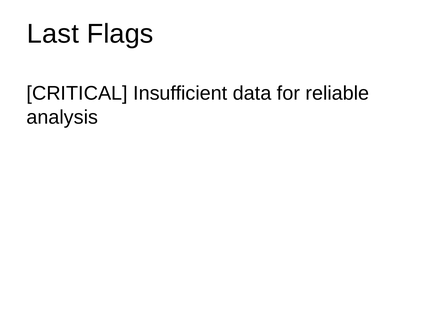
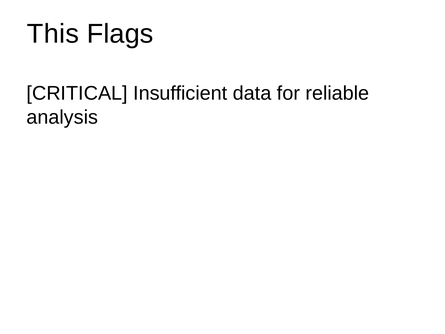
Last: Last -> This
